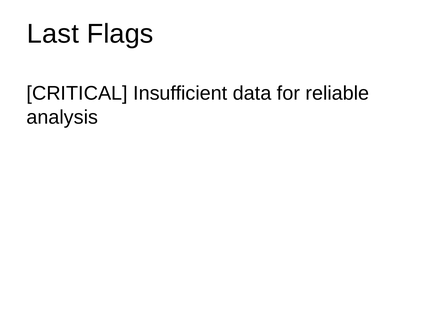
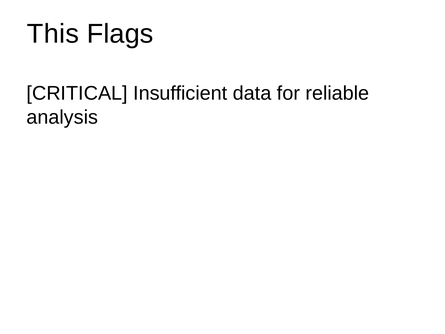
Last: Last -> This
